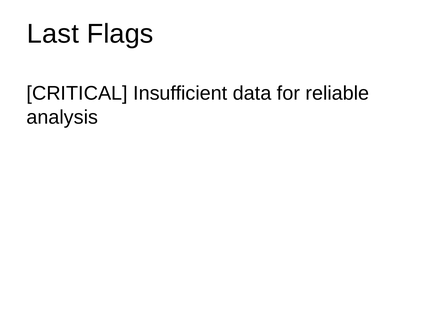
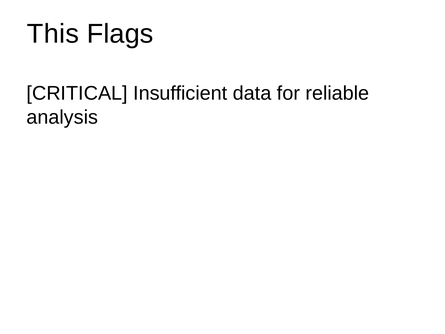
Last: Last -> This
